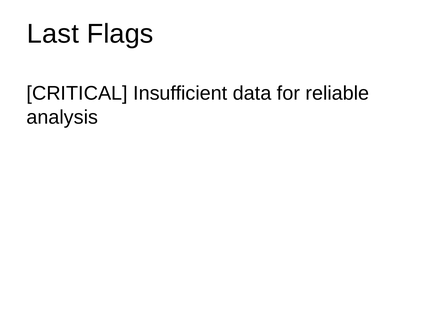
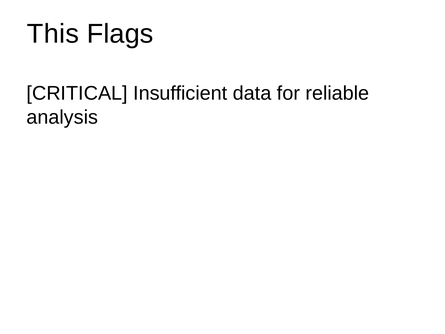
Last: Last -> This
